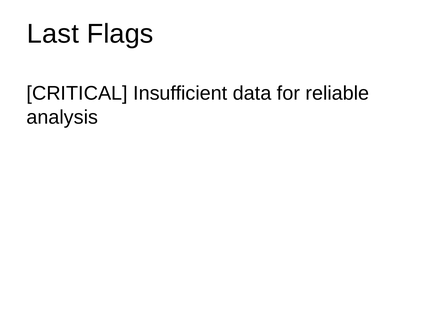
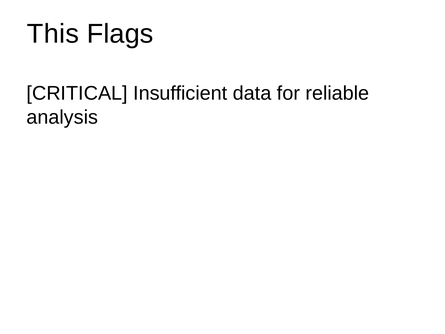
Last: Last -> This
